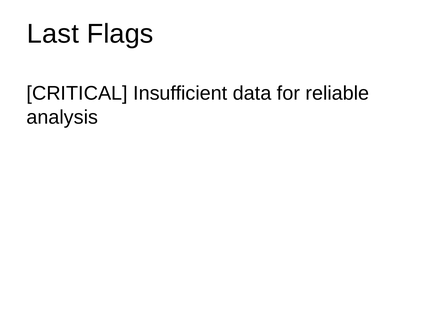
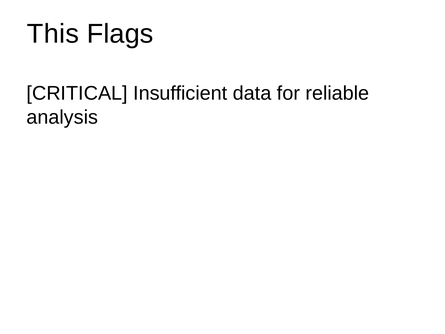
Last: Last -> This
